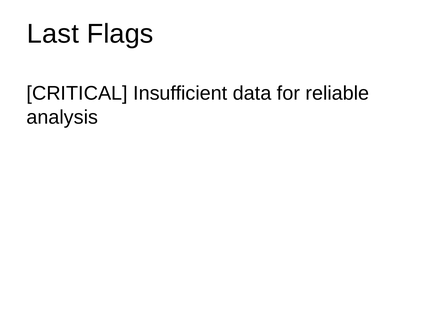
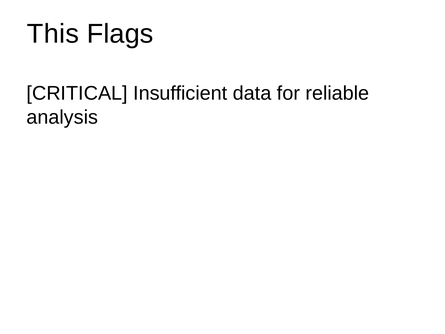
Last: Last -> This
